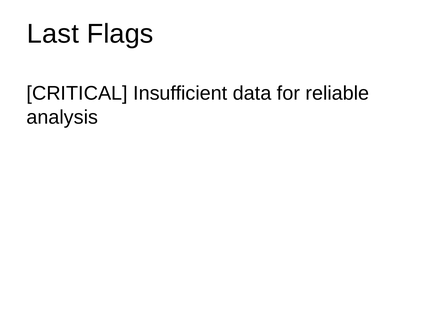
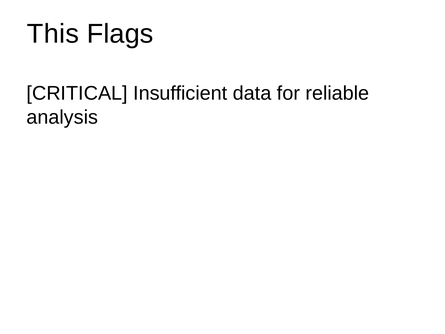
Last: Last -> This
